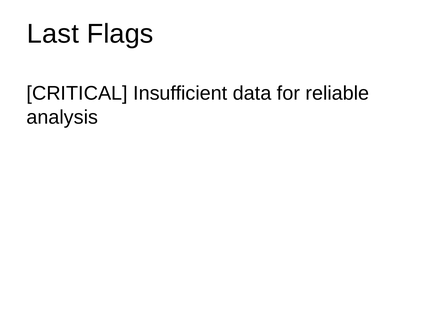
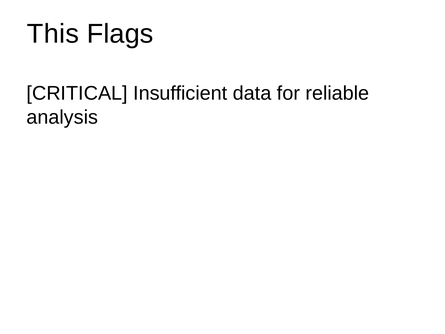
Last: Last -> This
